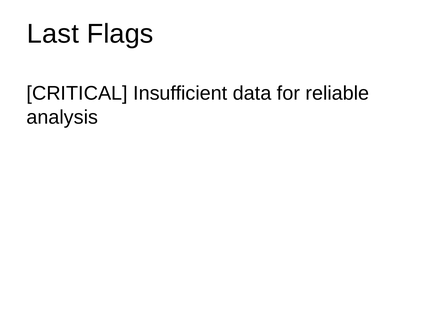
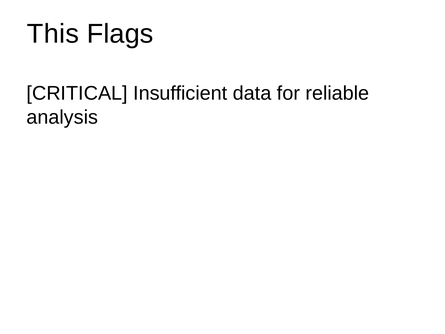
Last: Last -> This
